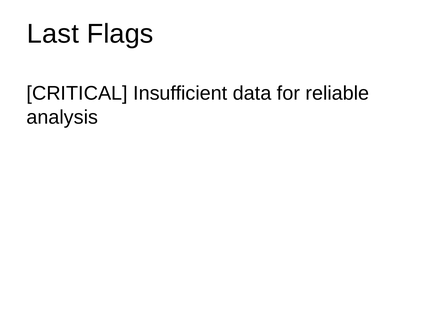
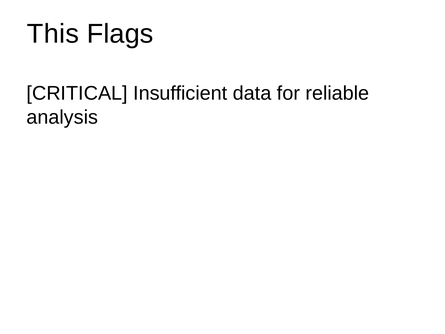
Last: Last -> This
